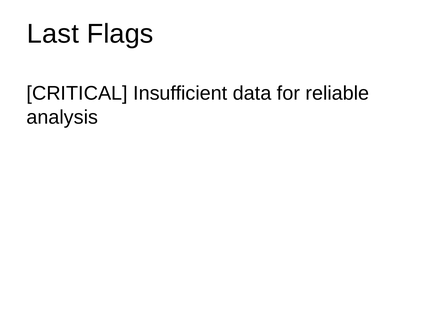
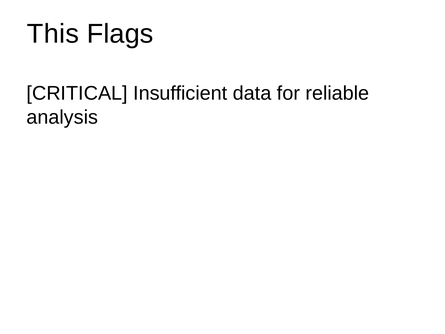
Last: Last -> This
